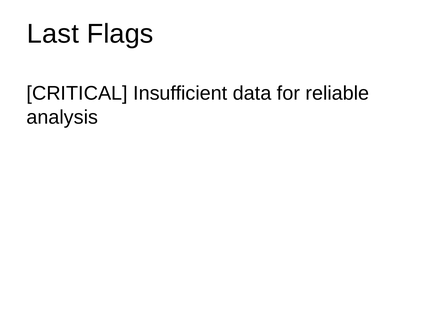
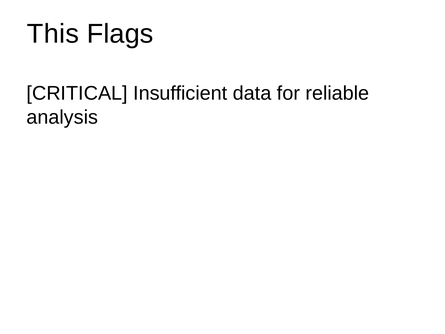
Last: Last -> This
